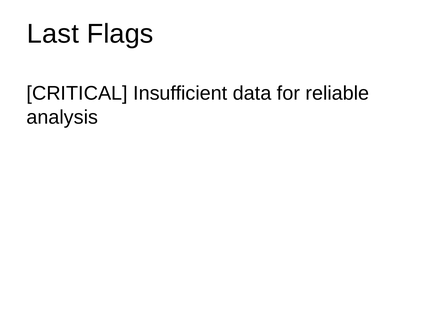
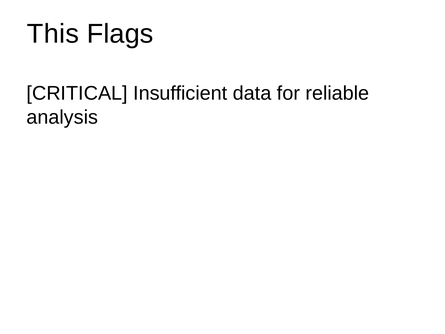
Last: Last -> This
